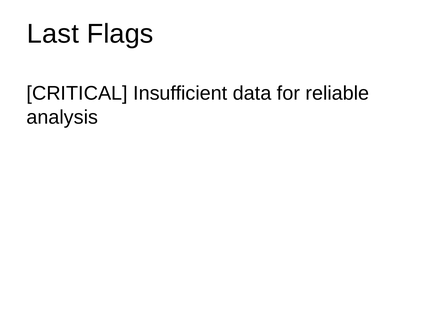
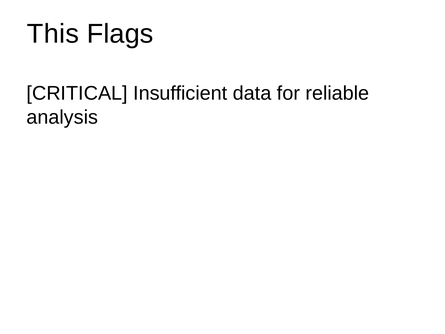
Last: Last -> This
